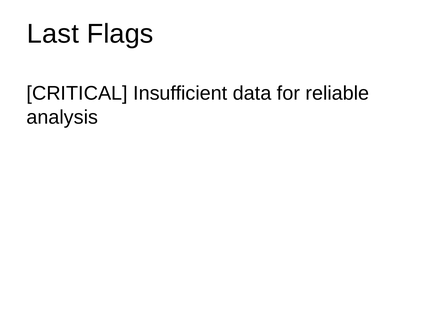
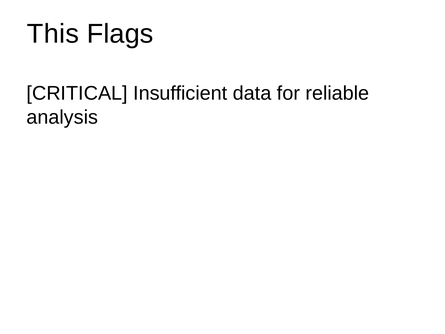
Last: Last -> This
